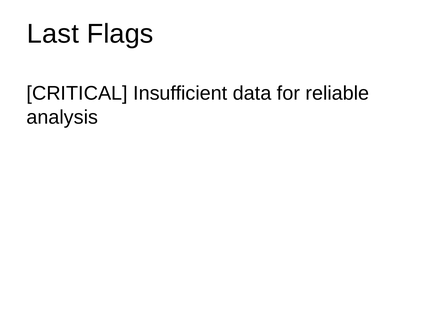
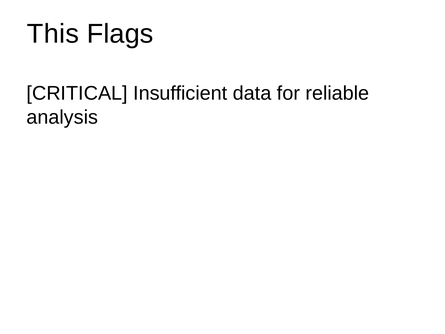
Last: Last -> This
